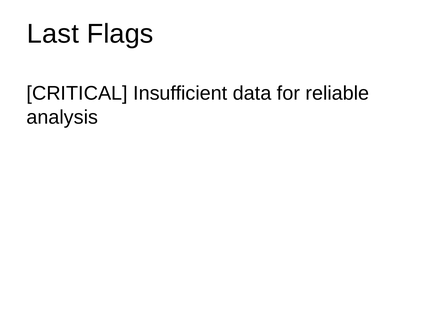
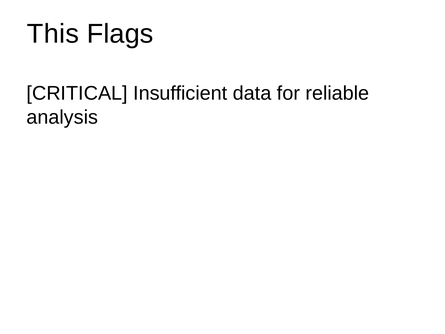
Last: Last -> This
